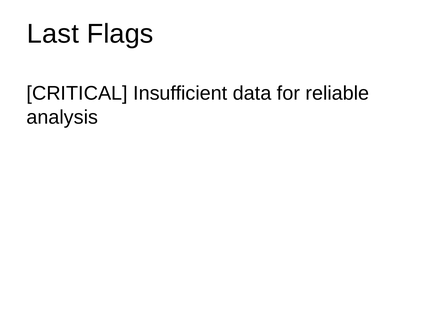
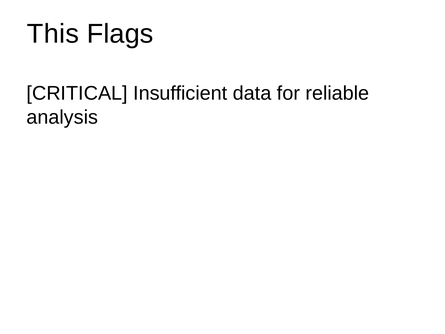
Last: Last -> This
